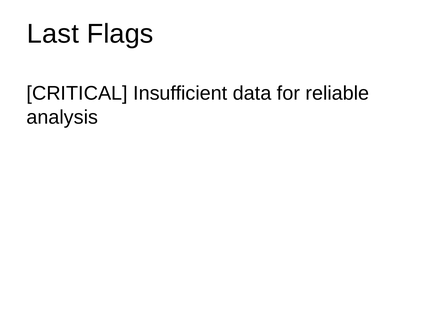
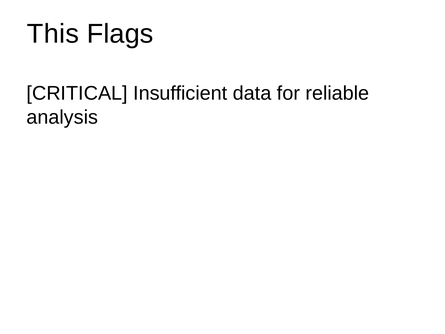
Last: Last -> This
